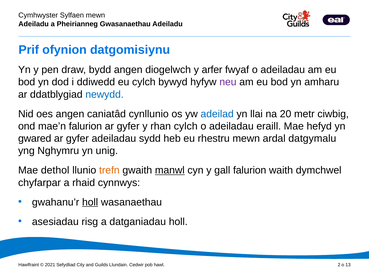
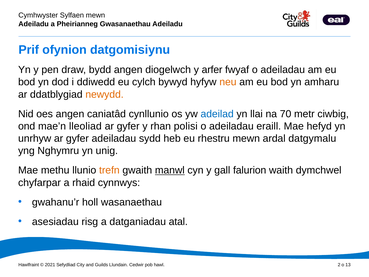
neu colour: purple -> orange
newydd colour: blue -> orange
20: 20 -> 70
mae’n falurion: falurion -> lleoliad
rhan cylch: cylch -> polisi
gwared: gwared -> unrhyw
dethol: dethol -> methu
holl at (90, 202) underline: present -> none
datganiadau holl: holl -> atal
